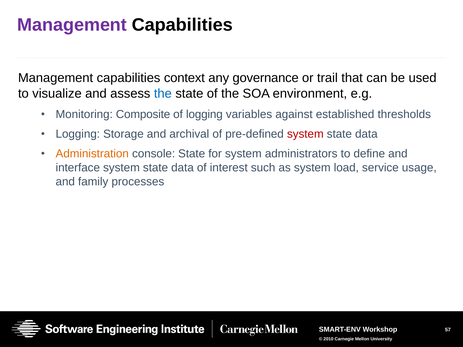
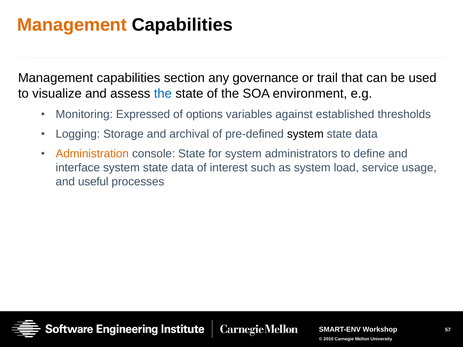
Management at (72, 25) colour: purple -> orange
context: context -> section
Composite: Composite -> Expressed
of logging: logging -> options
system at (305, 134) colour: red -> black
family: family -> useful
